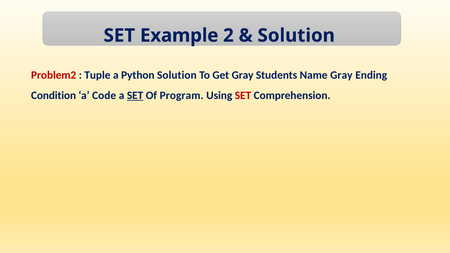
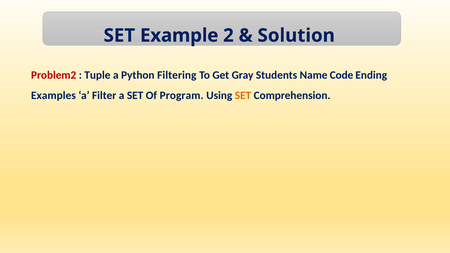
Python Solution: Solution -> Filtering
Name Gray: Gray -> Code
Condition: Condition -> Examples
Code: Code -> Filter
SET at (135, 95) underline: present -> none
SET at (243, 95) colour: red -> orange
